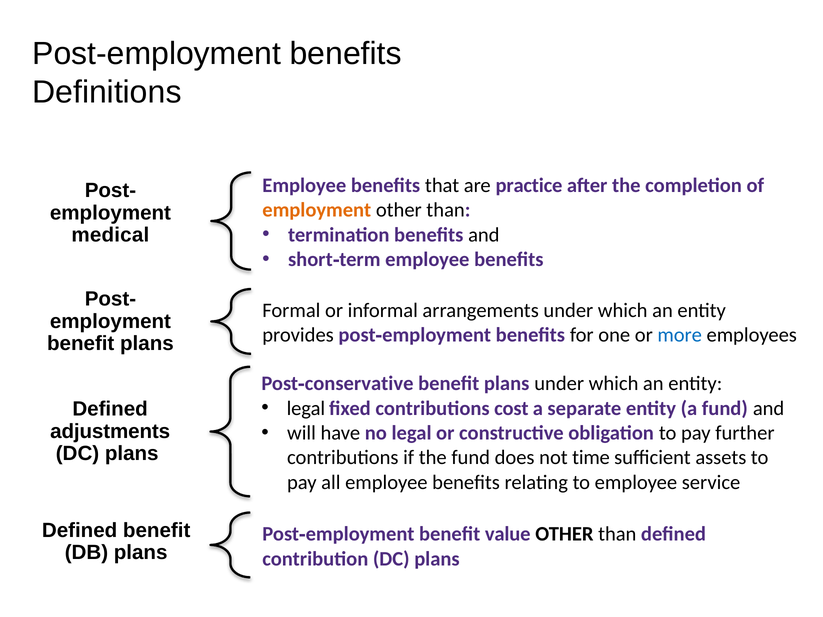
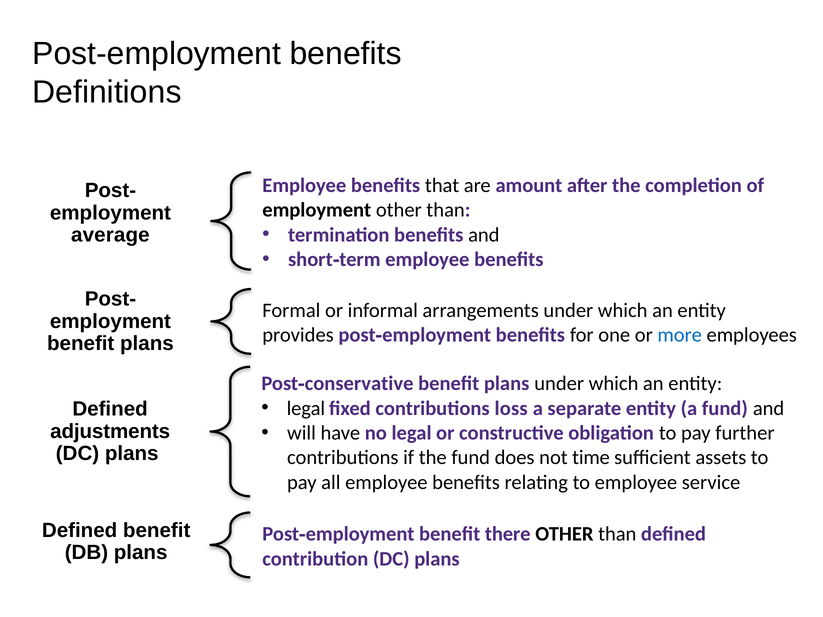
practice: practice -> amount
employment at (317, 210) colour: orange -> black
medical: medical -> average
cost: cost -> loss
value: value -> there
